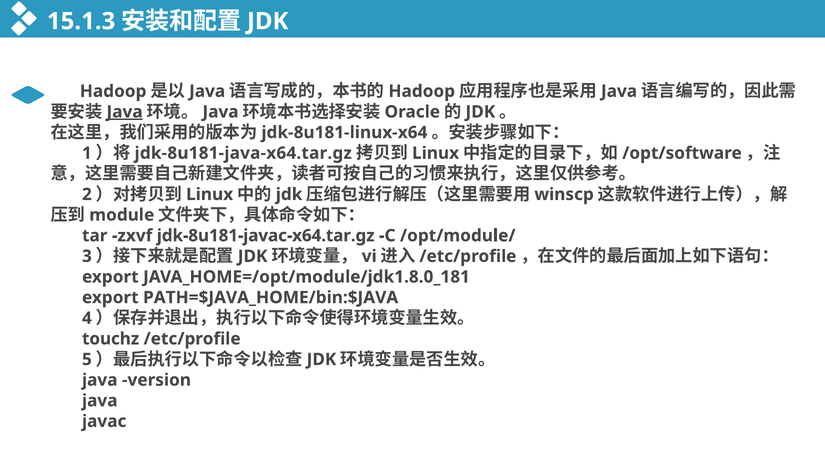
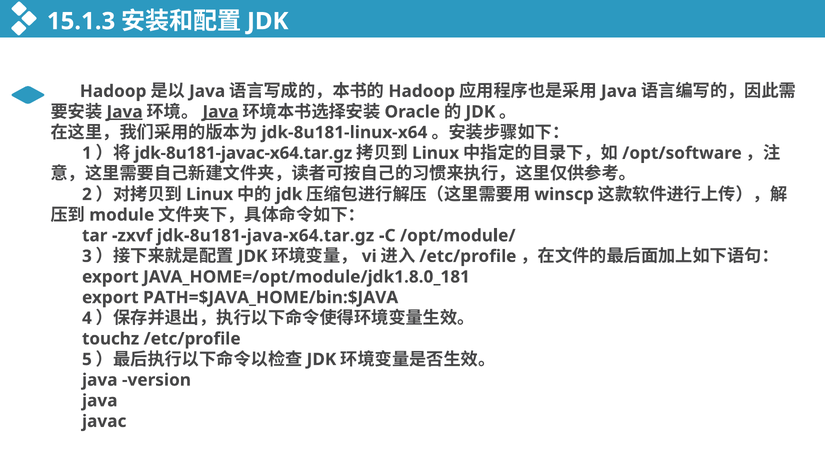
Java at (221, 112) underline: none -> present
jdk-8u181-java-x64.tar.gz: jdk-8u181-java-x64.tar.gz -> jdk-8u181-javac-x64.tar.gz
jdk-8u181-javac-x64.tar.gz: jdk-8u181-javac-x64.tar.gz -> jdk-8u181-java-x64.tar.gz
